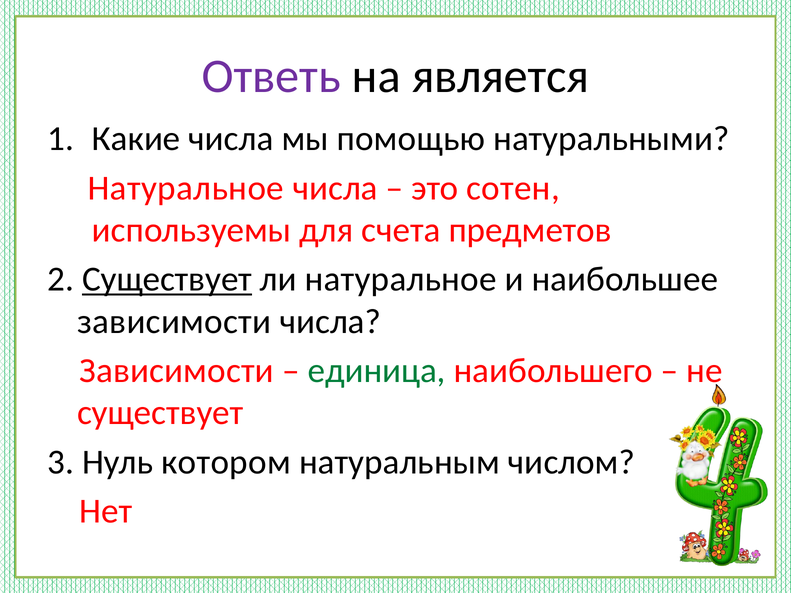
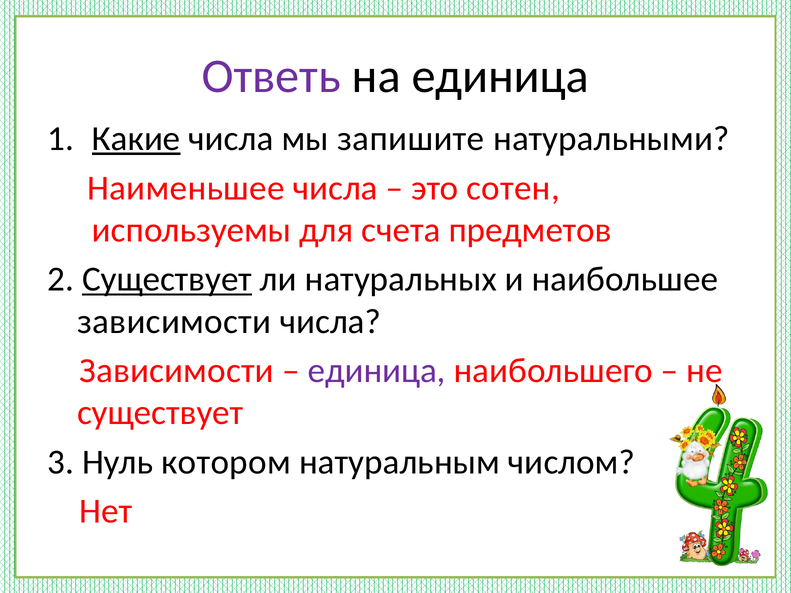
на является: является -> единица
Какие underline: none -> present
помощью: помощью -> запишите
Натуральное at (186, 188): Натуральное -> Наименьшее
ли натуральное: натуральное -> натуральных
единица at (377, 371) colour: green -> purple
